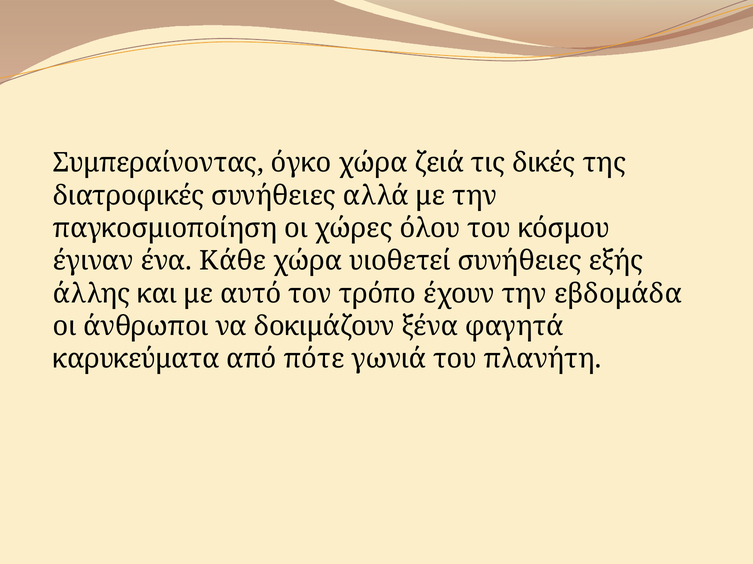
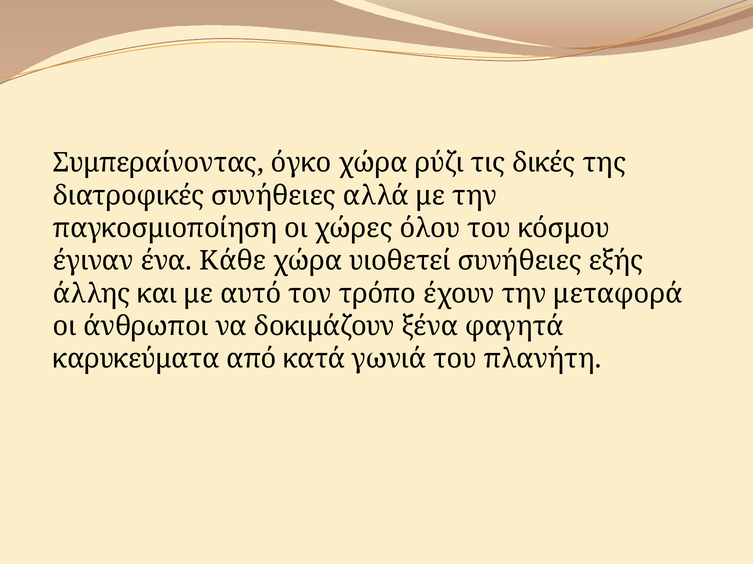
ζειά: ζειά -> ρύζι
εβδομάδα: εβδομάδα -> μεταφορά
πότε: πότε -> κατά
